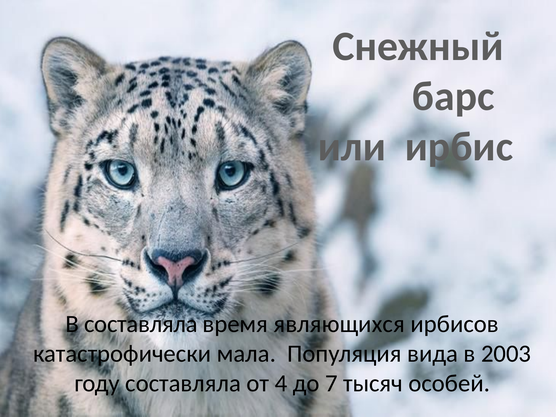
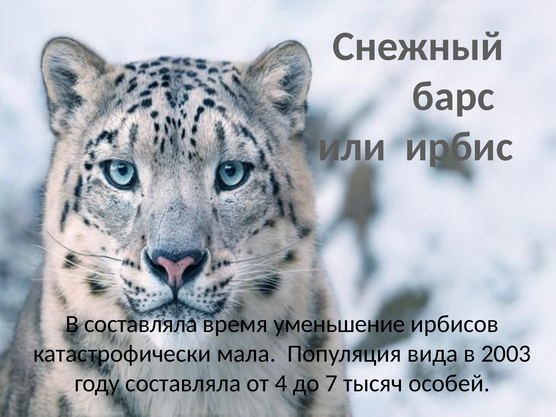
являющихся: являющихся -> уменьшение
